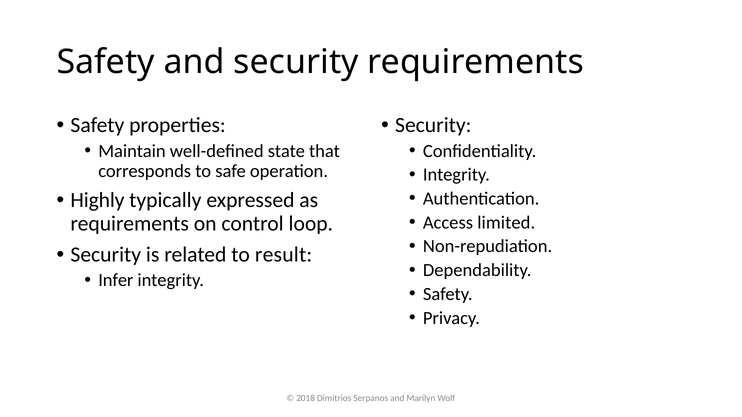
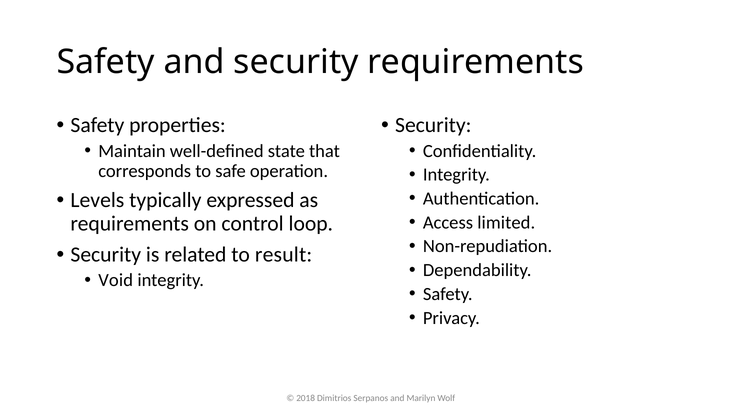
Highly: Highly -> Levels
Infer: Infer -> Void
